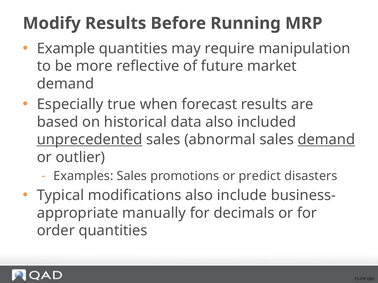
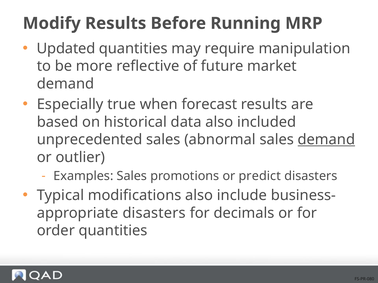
Example: Example -> Updated
unprecedented underline: present -> none
appropriate manually: manually -> disasters
